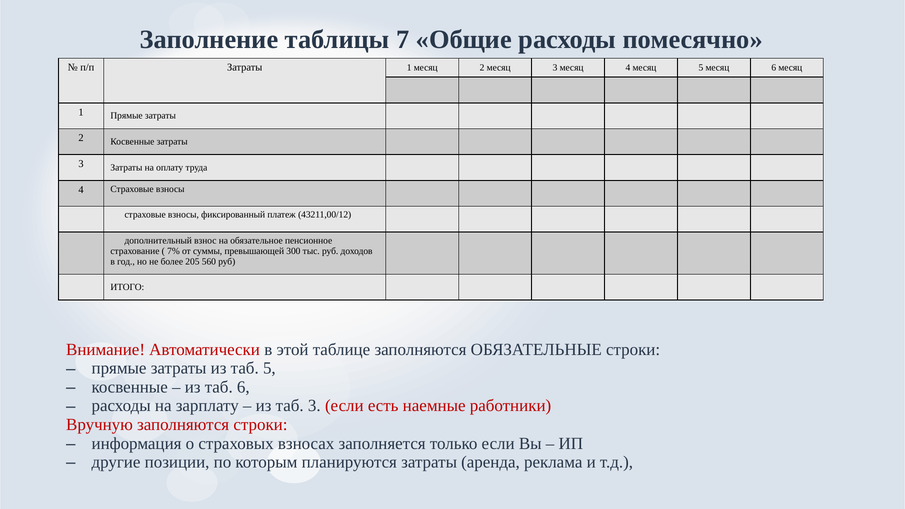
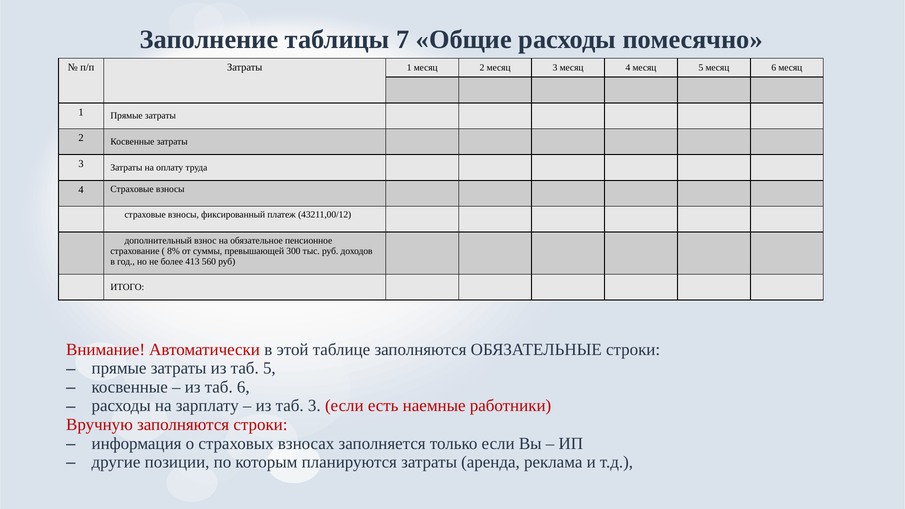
7%: 7% -> 8%
205: 205 -> 413
